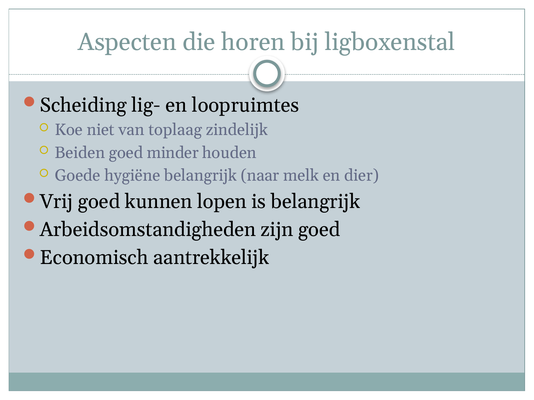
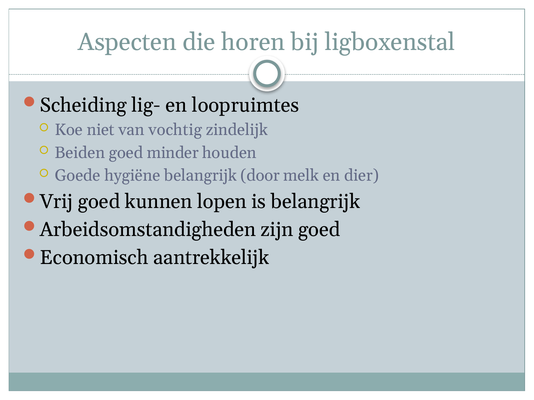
toplaag: toplaag -> vochtig
naar: naar -> door
